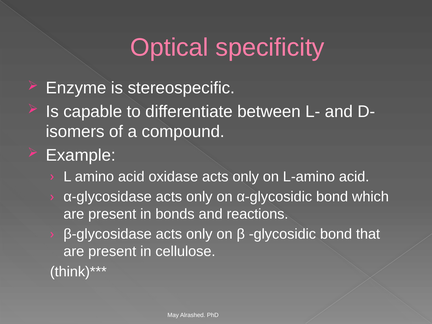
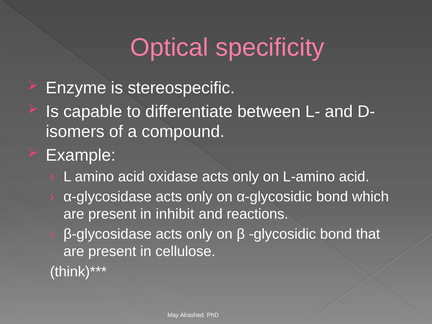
bonds: bonds -> inhibit
